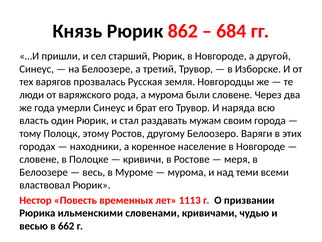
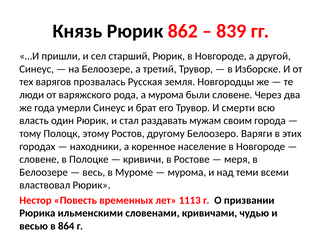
684: 684 -> 839
наряда: наряда -> смерти
662: 662 -> 864
